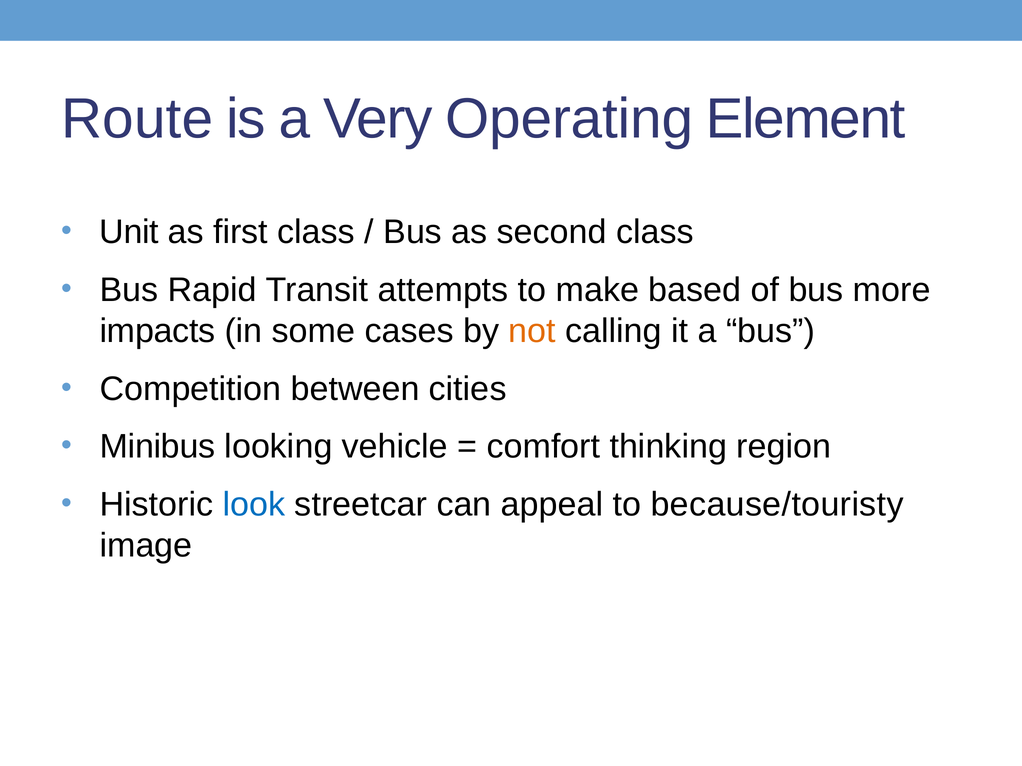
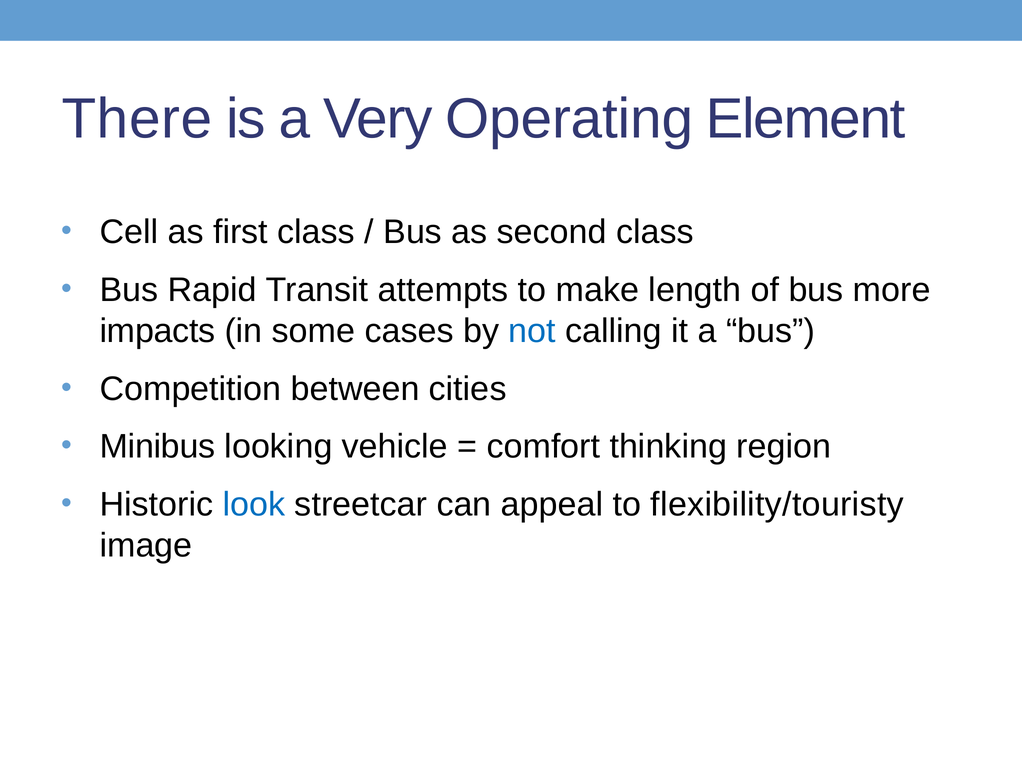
Route: Route -> There
Unit: Unit -> Cell
based: based -> length
not colour: orange -> blue
because/touristy: because/touristy -> flexibility/touristy
